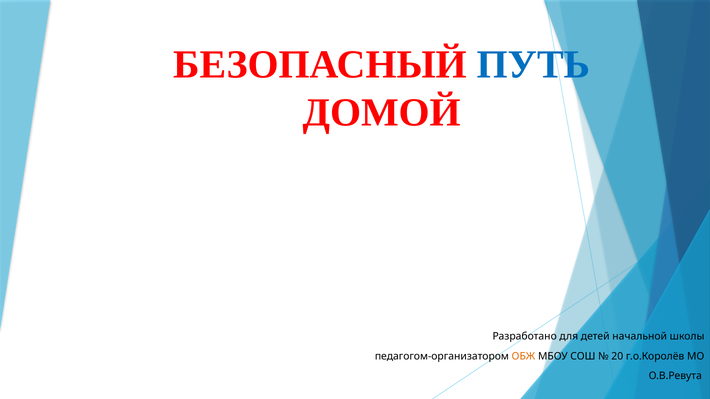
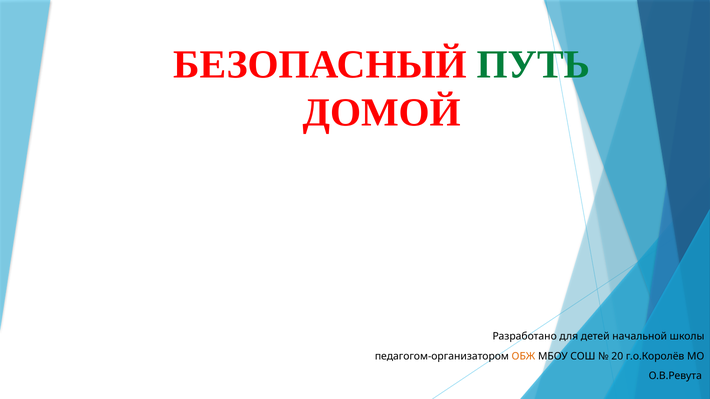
ПУТЬ colour: blue -> green
